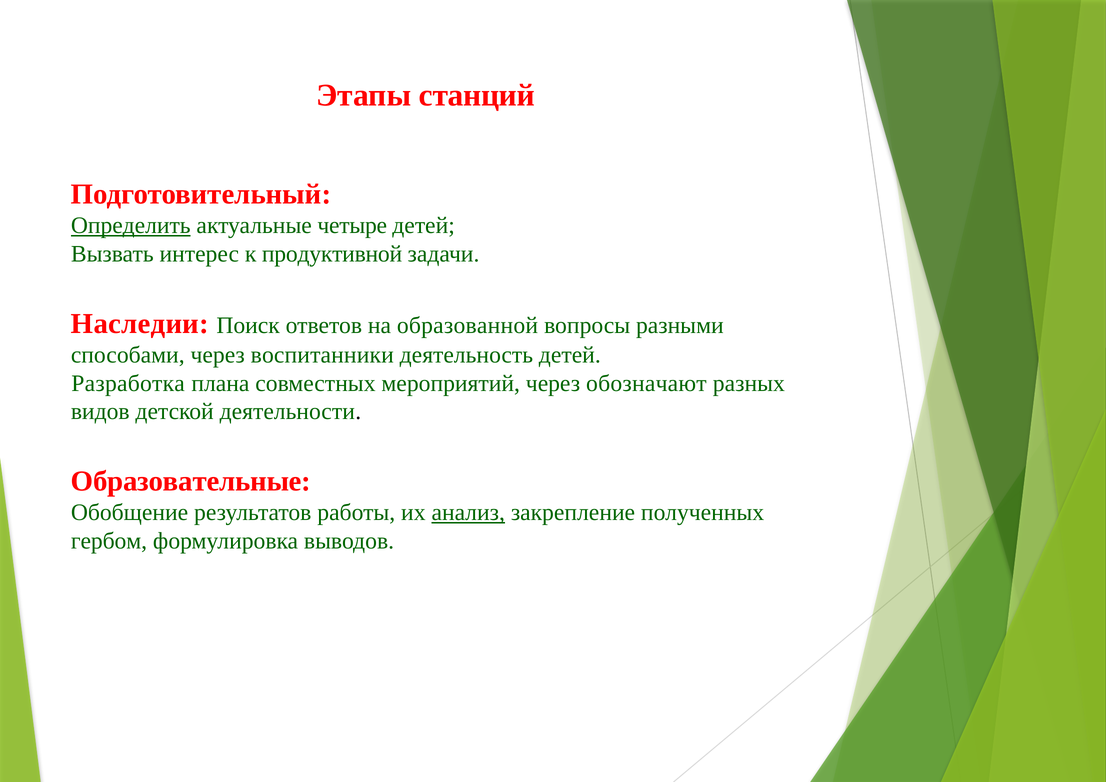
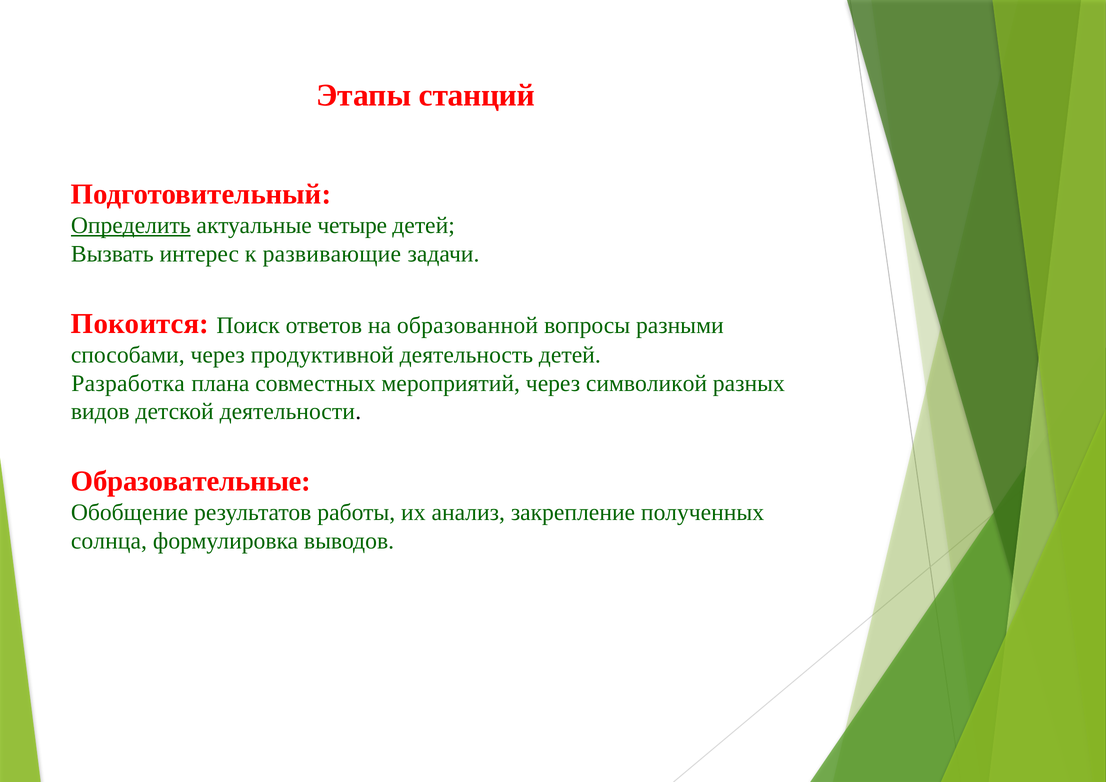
продуктивной: продуктивной -> развивающие
Наследии: Наследии -> Покоится
воспитанники: воспитанники -> продуктивной
обозначают: обозначают -> символикой
анализ underline: present -> none
гербом: гербом -> солнца
